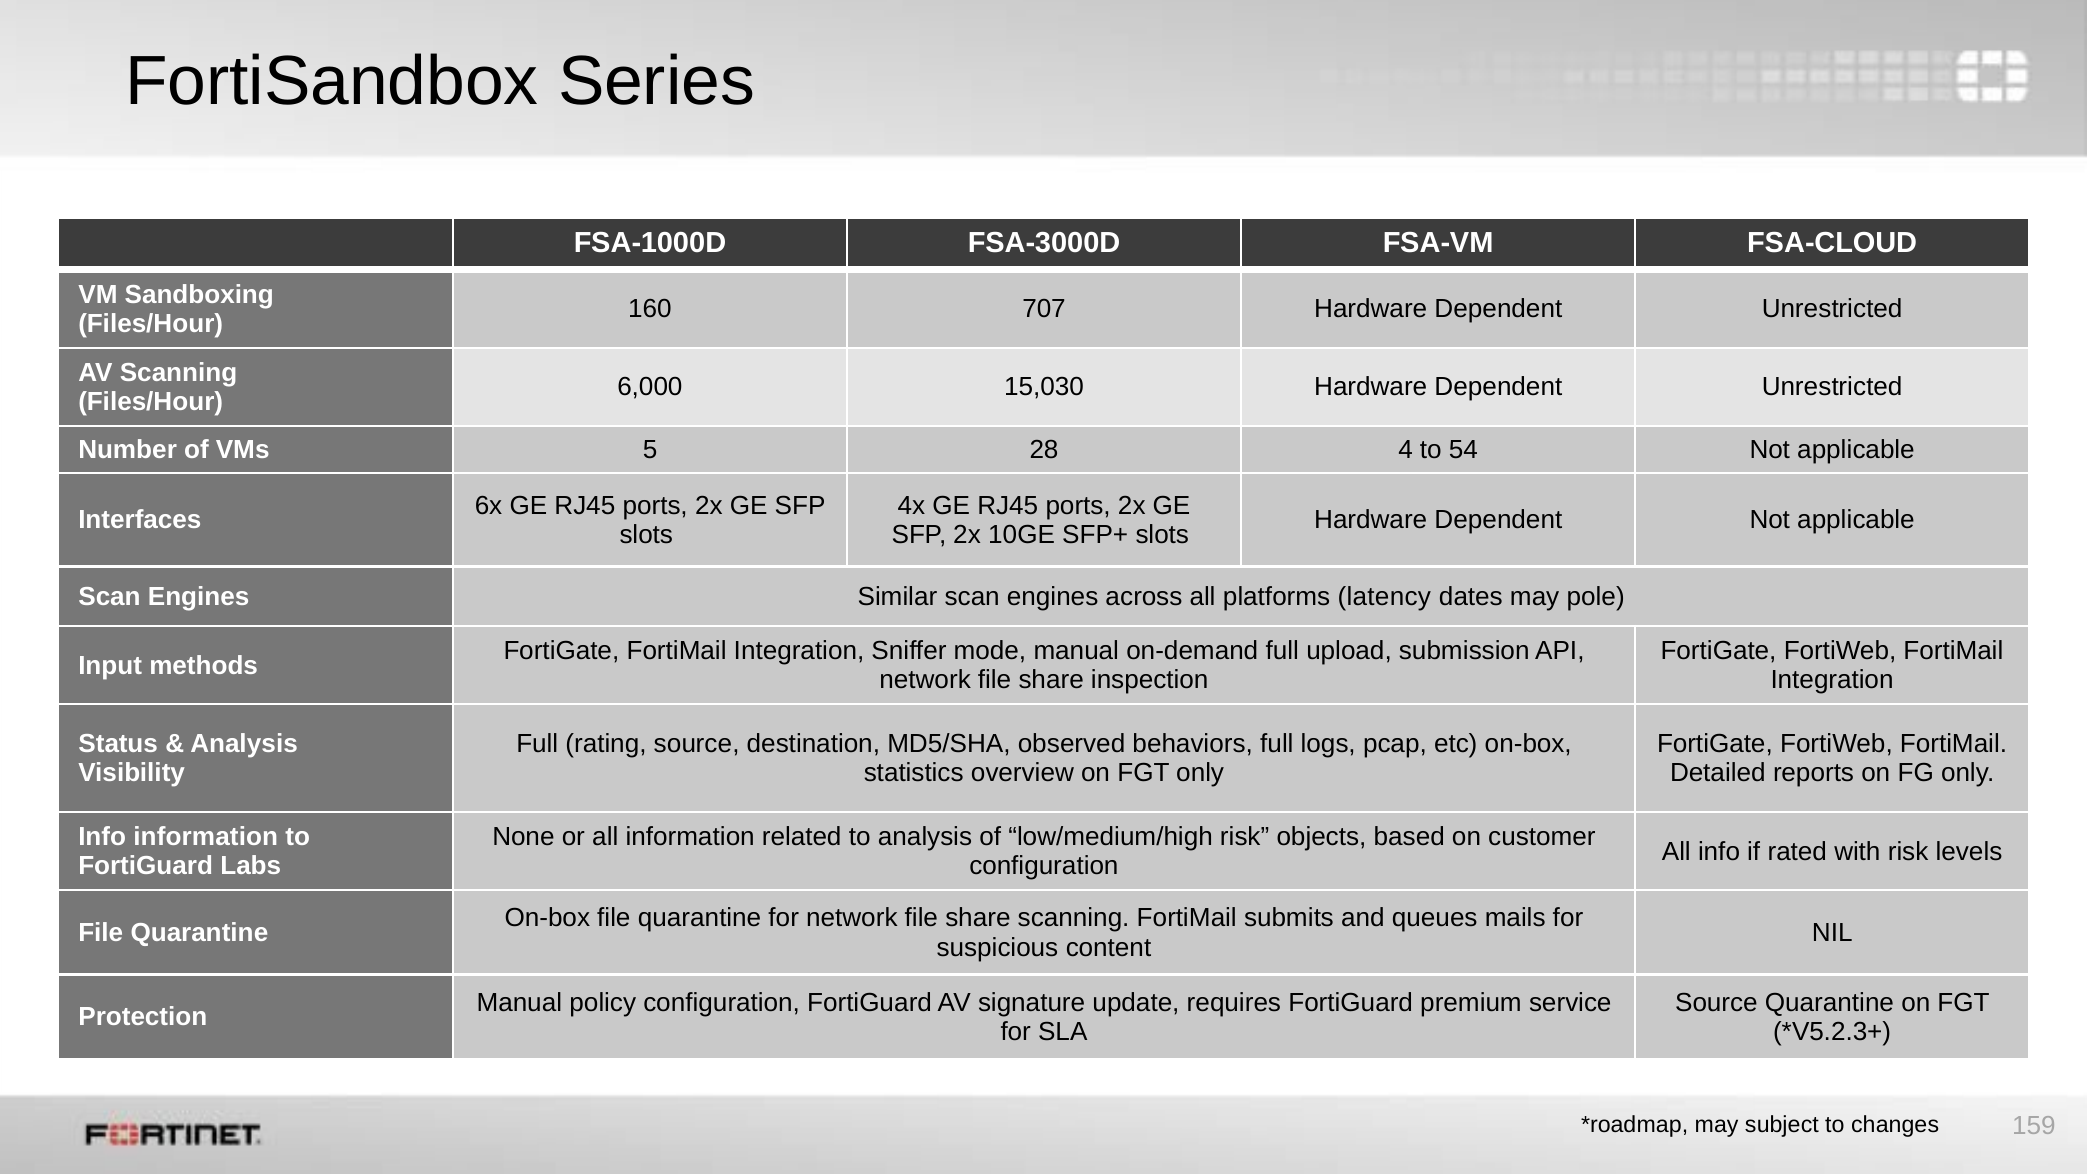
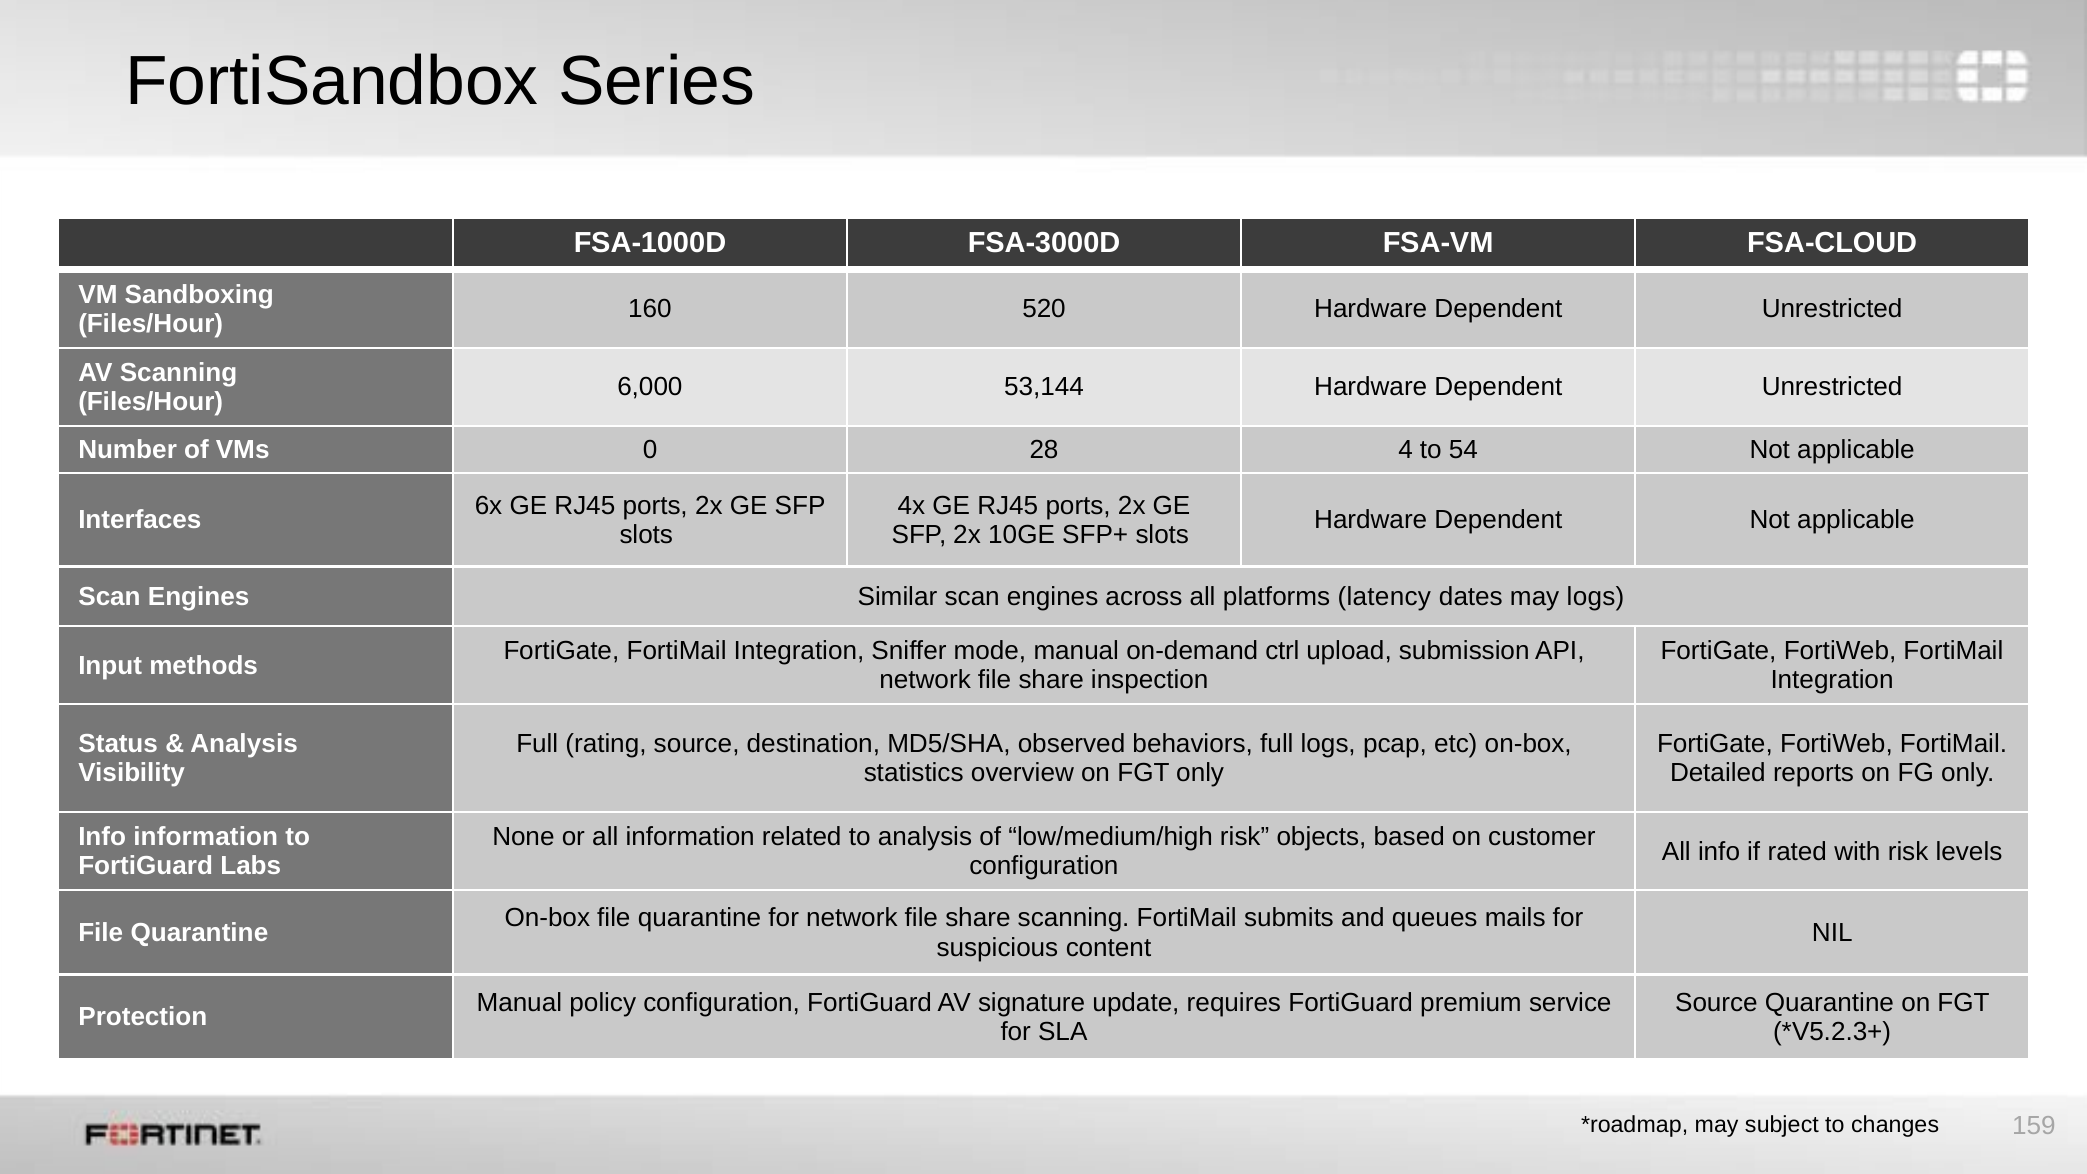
707: 707 -> 520
15,030: 15,030 -> 53,144
5: 5 -> 0
may pole: pole -> logs
on-demand full: full -> ctrl
